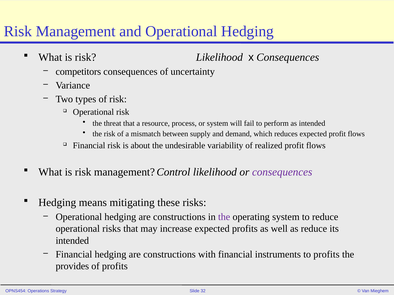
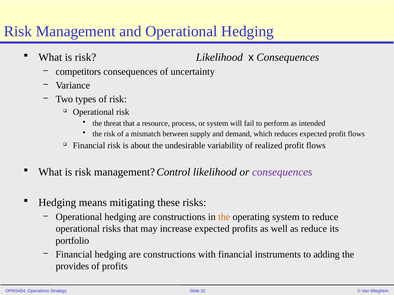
the at (224, 217) colour: purple -> orange
intended at (72, 241): intended -> portfolio
to profits: profits -> adding
